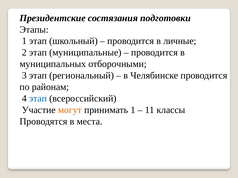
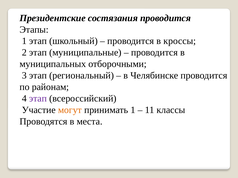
состязания подготовки: подготовки -> проводится
личные: личные -> кроссы
этап at (38, 99) colour: blue -> purple
